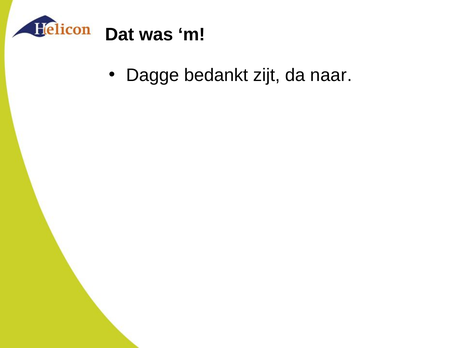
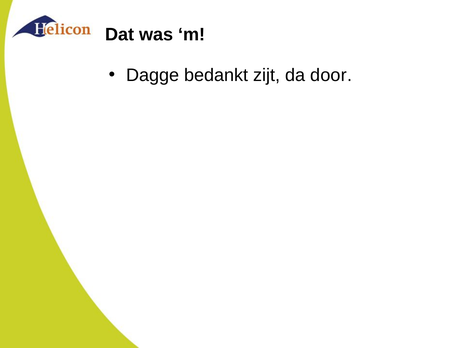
naar: naar -> door
